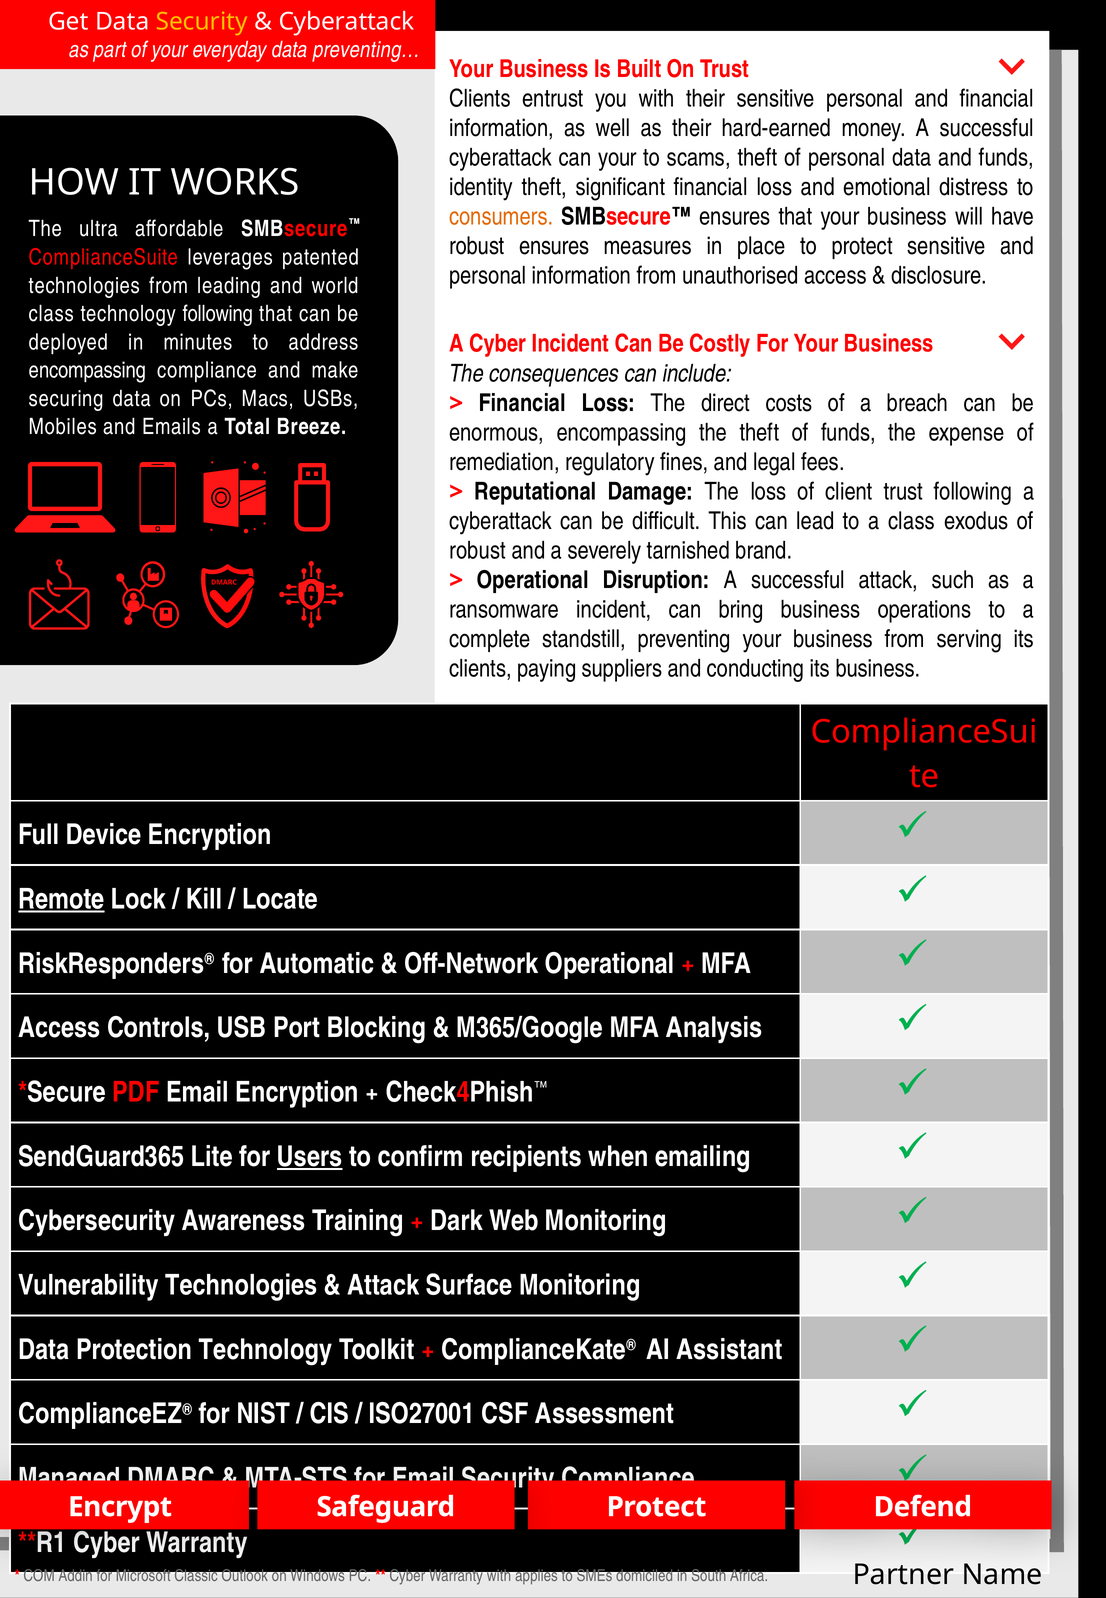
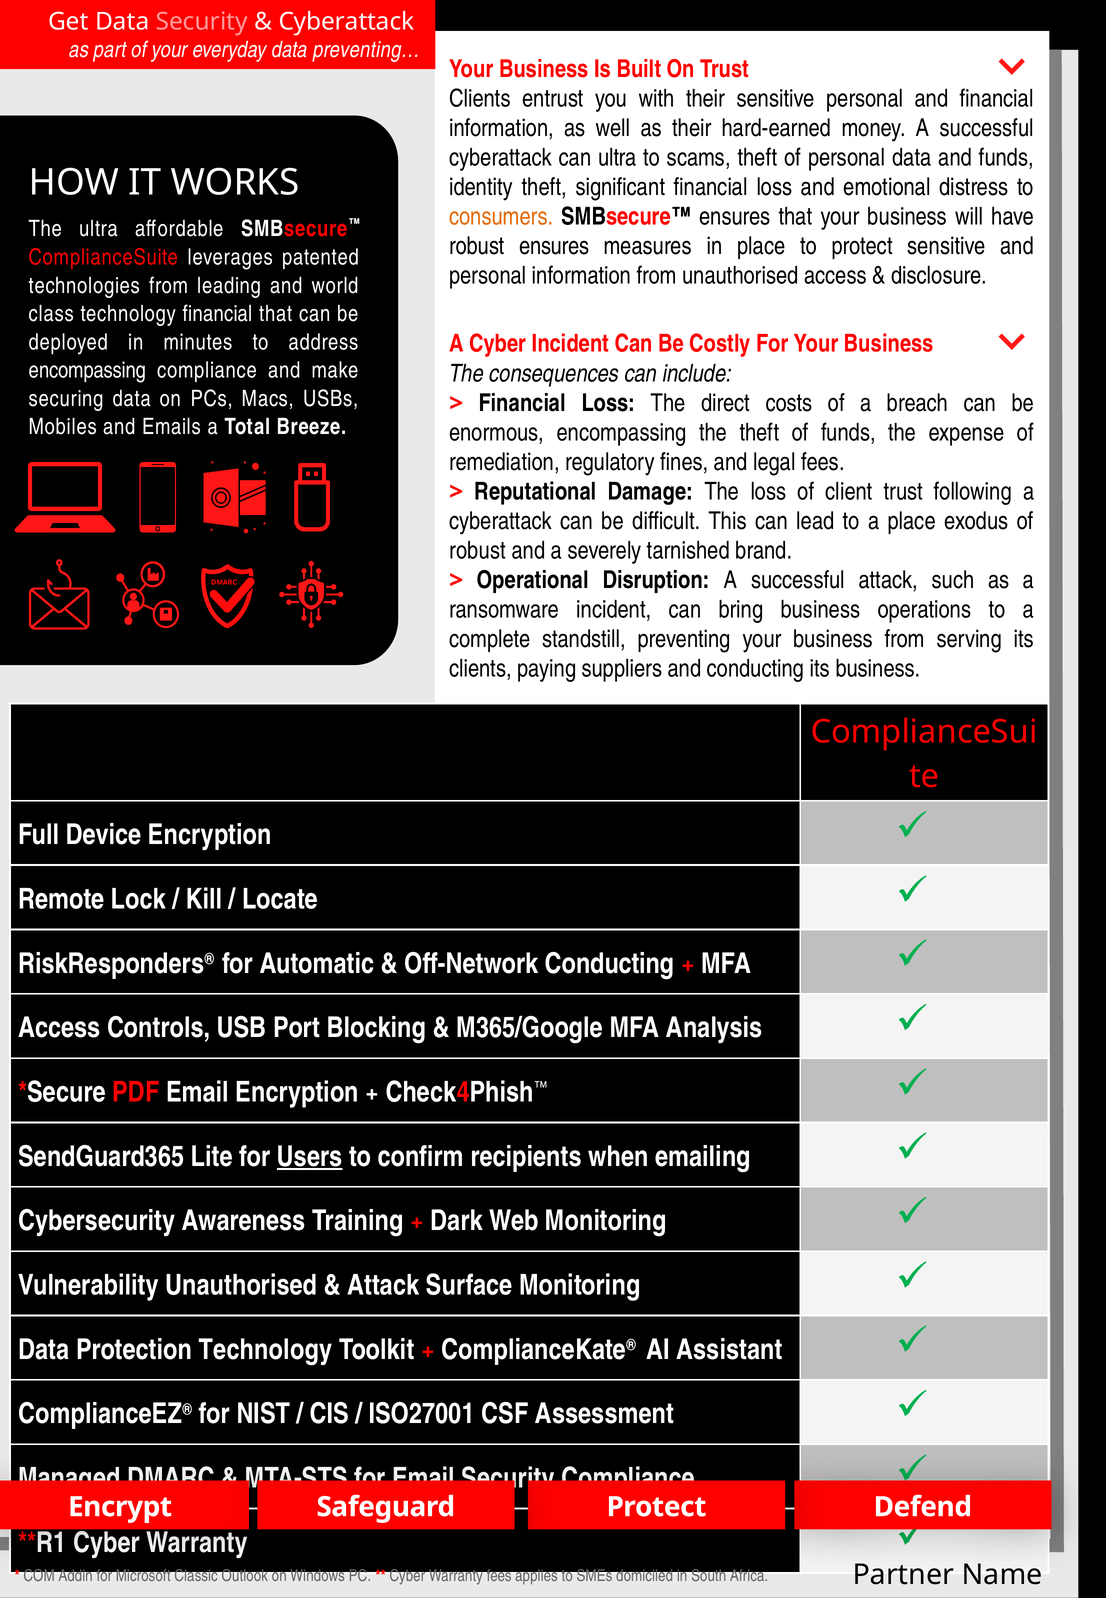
Security at (202, 22) colour: yellow -> pink
can your: your -> ultra
technology following: following -> financial
a class: class -> place
Remote underline: present -> none
Off-Network Operational: Operational -> Conducting
Vulnerability Technologies: Technologies -> Unauthorised
Warranty with: with -> fees
